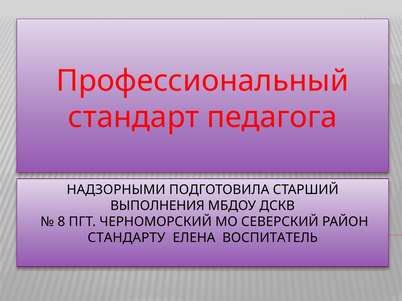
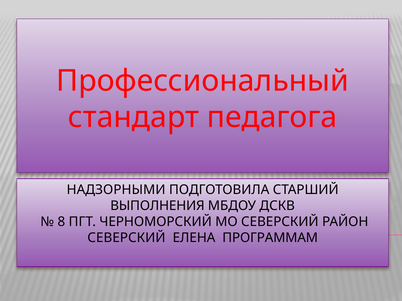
СТАНДАРТУ at (126, 238): СТАНДАРТУ -> СЕВЕРСКИЙ
ВОСПИТАТЕЛЬ: ВОСПИТАТЕЛЬ -> ПРОГРАММАМ
